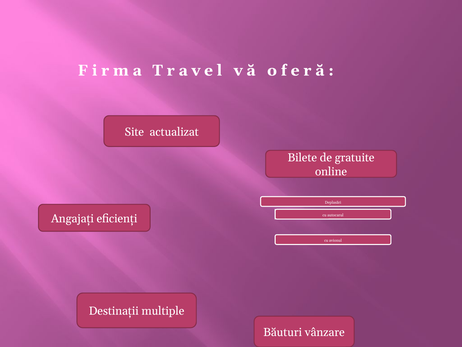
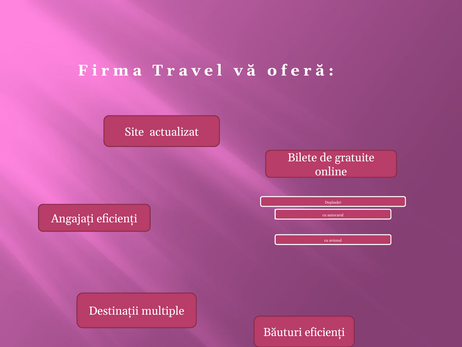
Băuturi vânzare: vânzare -> eficienți
